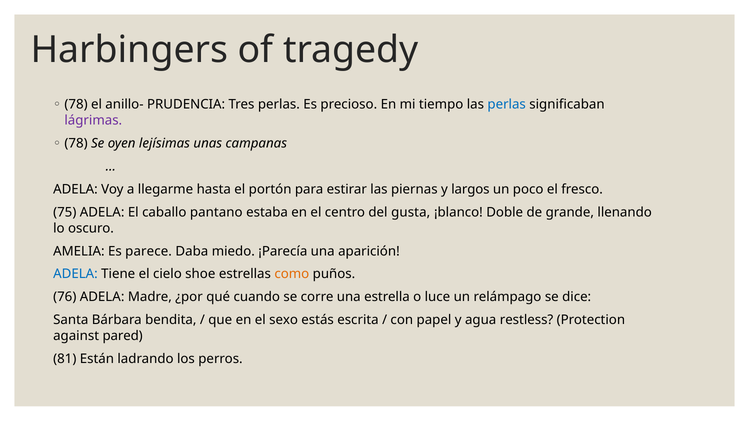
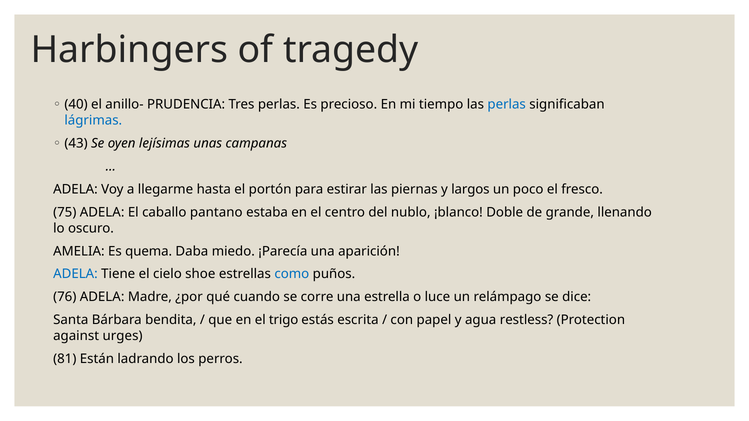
78 at (76, 105): 78 -> 40
lágrimas colour: purple -> blue
78 at (76, 144): 78 -> 43
gusta: gusta -> nublo
parece: parece -> quema
como colour: orange -> blue
sexo: sexo -> trigo
pared: pared -> urges
